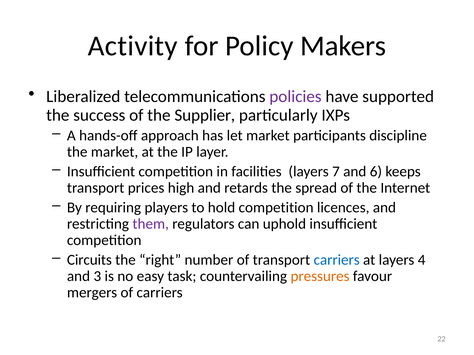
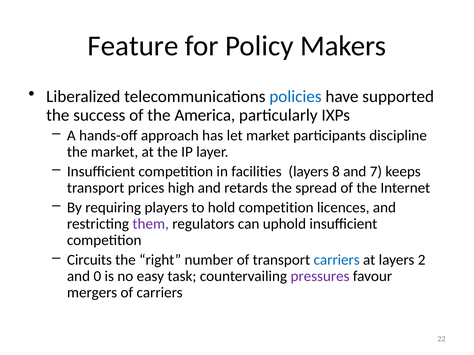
Activity: Activity -> Feature
policies colour: purple -> blue
Supplier: Supplier -> America
7: 7 -> 8
6: 6 -> 7
4: 4 -> 2
3: 3 -> 0
pressures colour: orange -> purple
